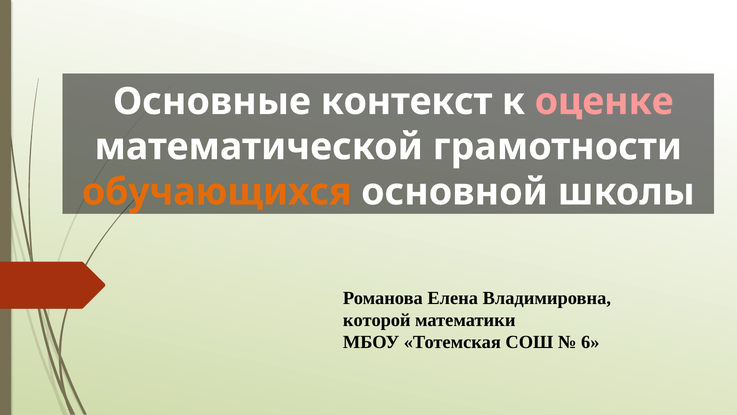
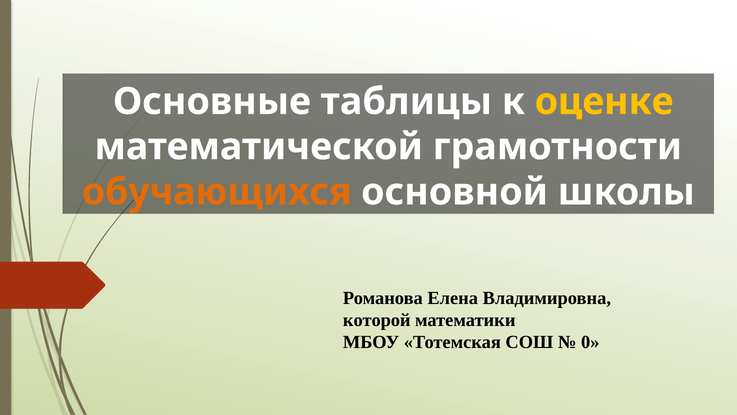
контекст: контекст -> таблицы
оценке colour: pink -> yellow
6: 6 -> 0
